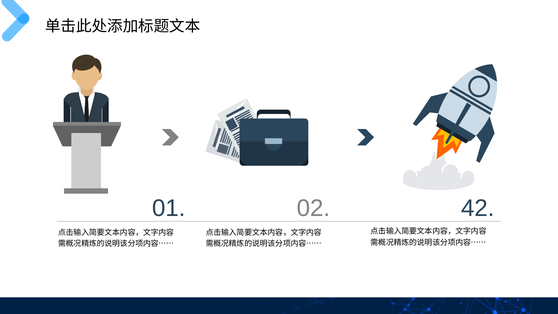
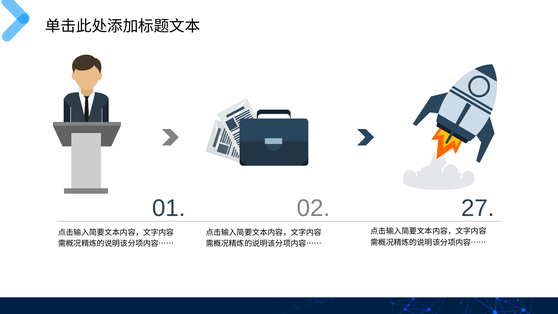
42: 42 -> 27
